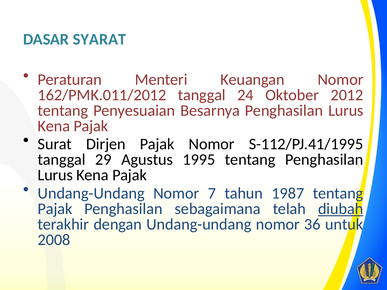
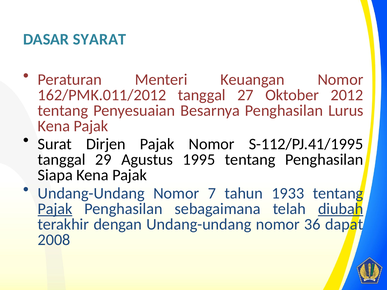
24: 24 -> 27
Lurus at (55, 175): Lurus -> Siapa
1987: 1987 -> 1933
Pajak at (55, 209) underline: none -> present
untuk: untuk -> dapat
